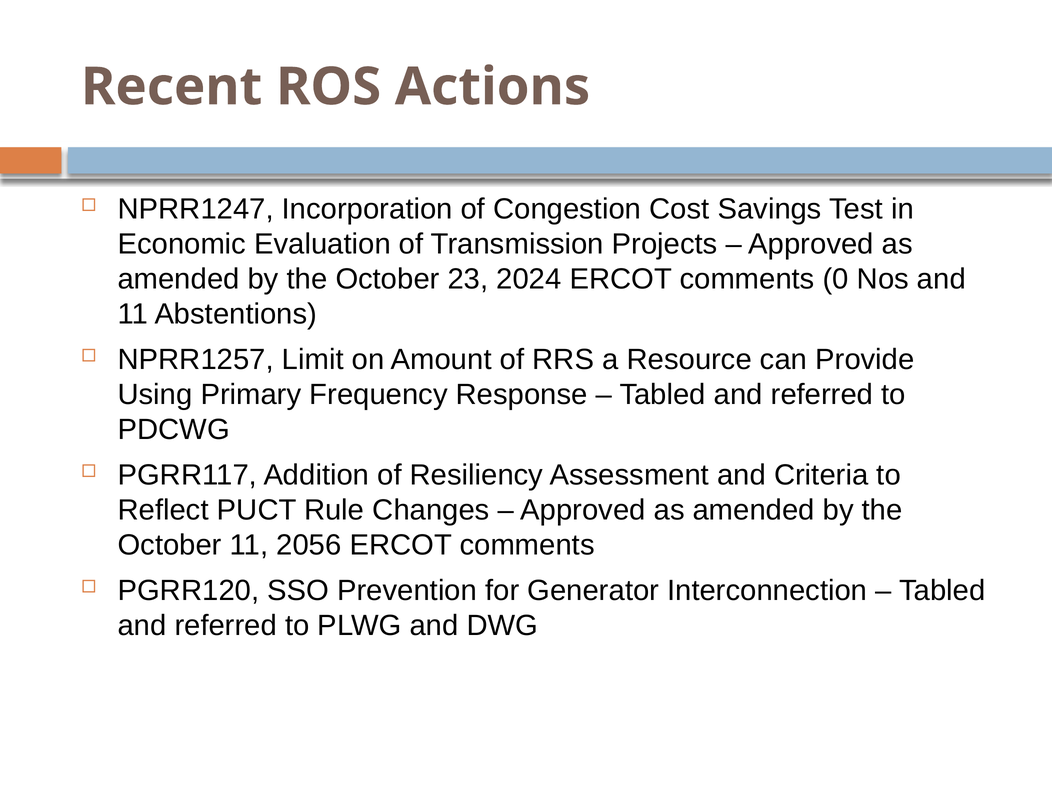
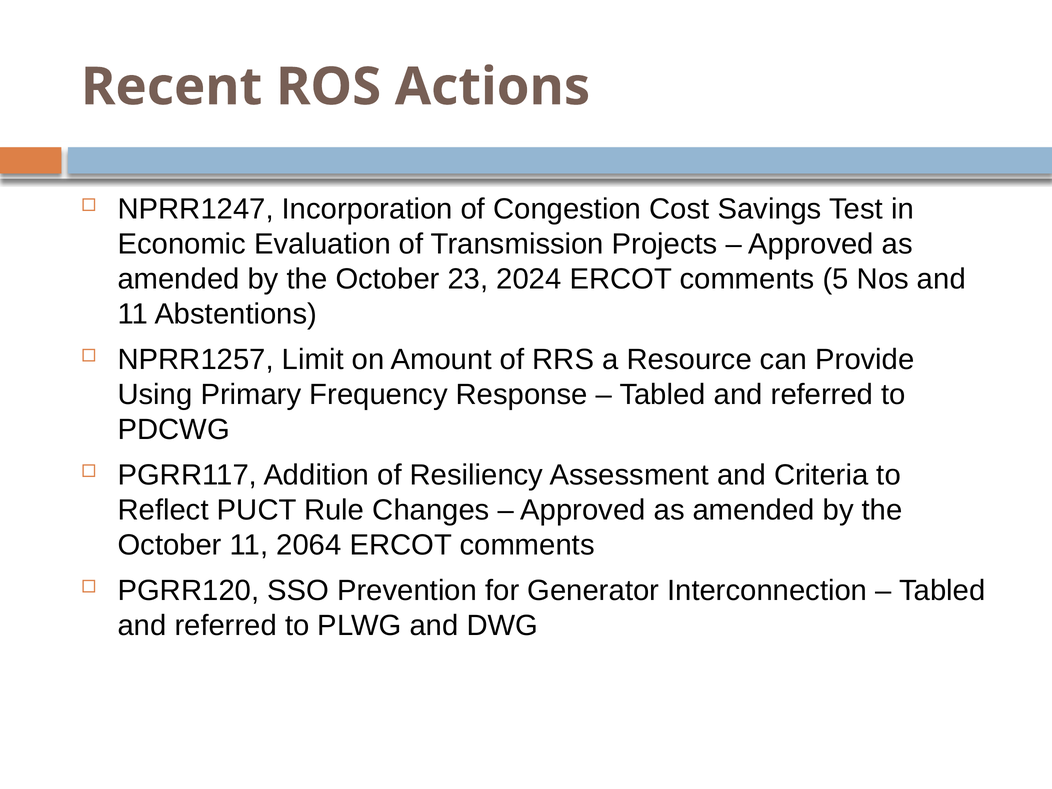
0: 0 -> 5
2056: 2056 -> 2064
